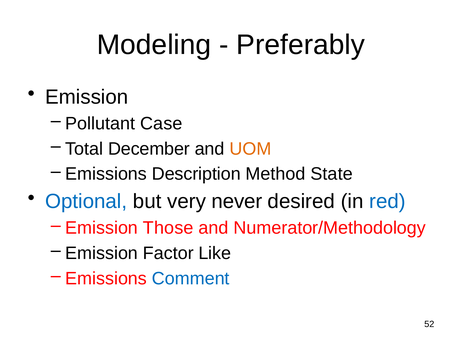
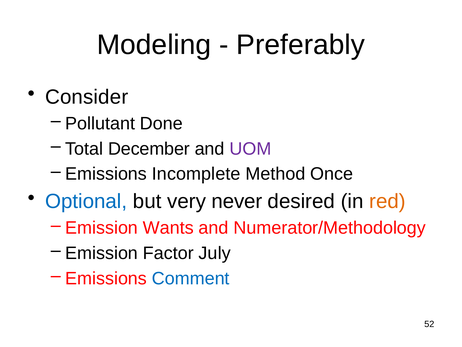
Emission at (87, 97): Emission -> Consider
Case: Case -> Done
UOM colour: orange -> purple
Description: Description -> Incomplete
State: State -> Once
red colour: blue -> orange
Those: Those -> Wants
Like: Like -> July
